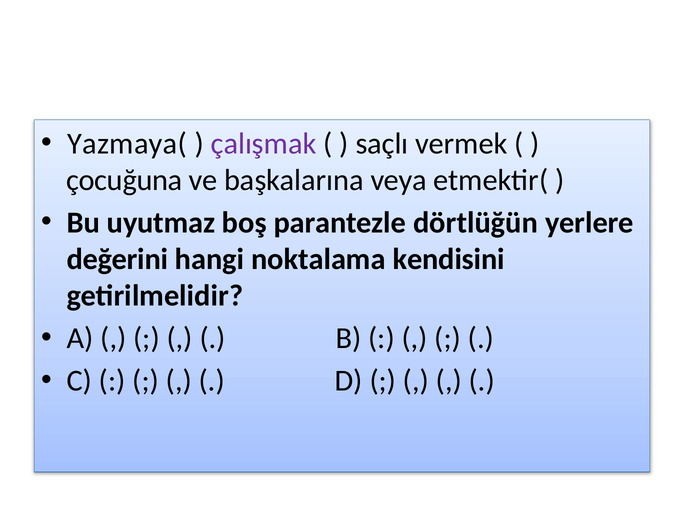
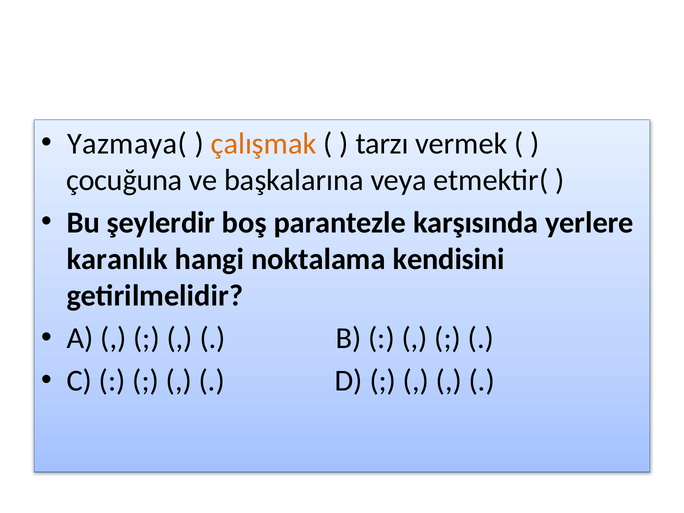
çalışmak colour: purple -> orange
saçlı: saçlı -> tarzı
uyutmaz: uyutmaz -> şeylerdir
dörtlüğün: dörtlüğün -> karşısında
değerini: değerini -> karanlık
